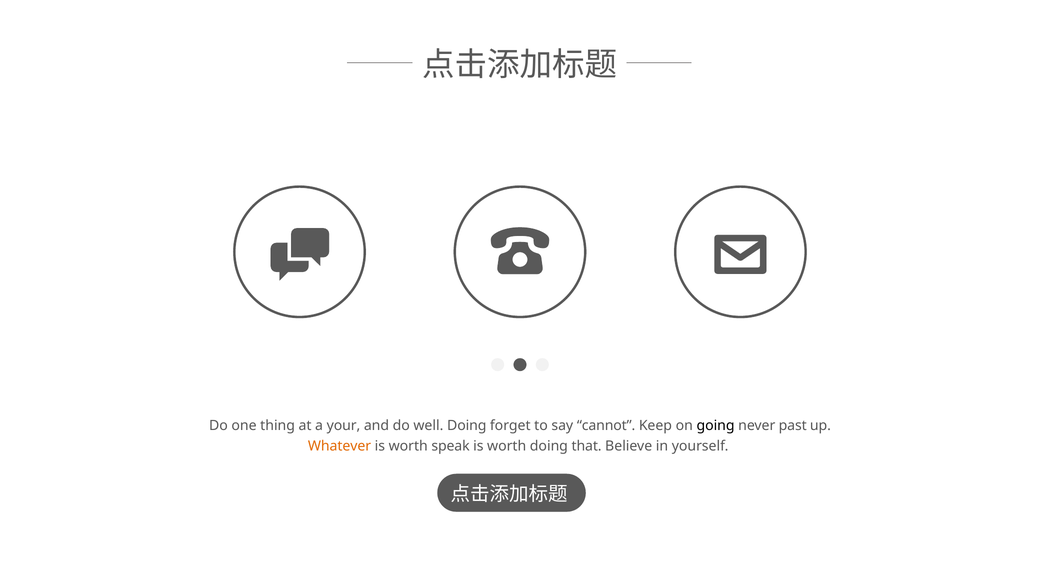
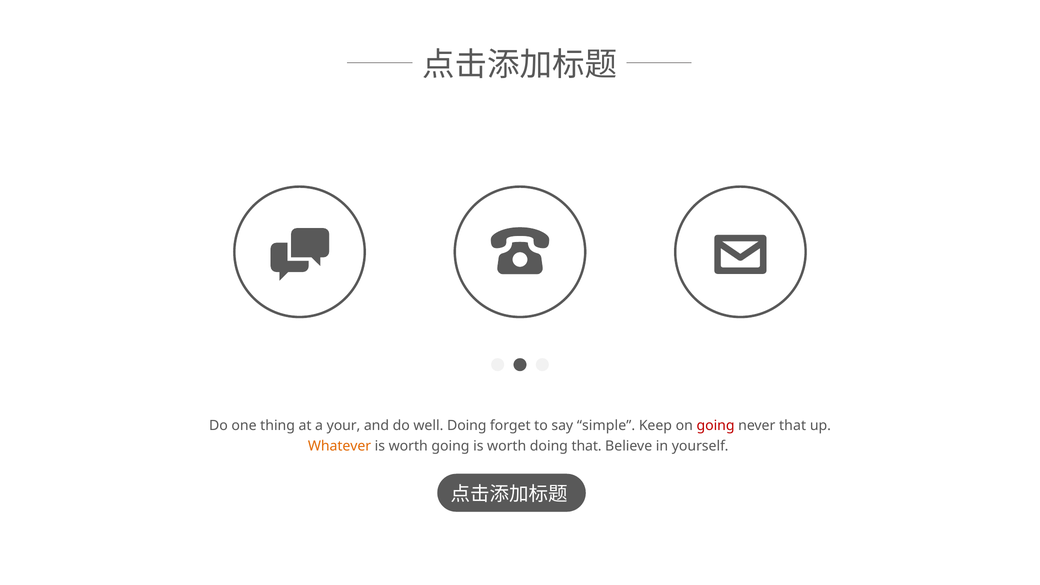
cannot: cannot -> simple
going at (716, 426) colour: black -> red
never past: past -> that
worth speak: speak -> going
